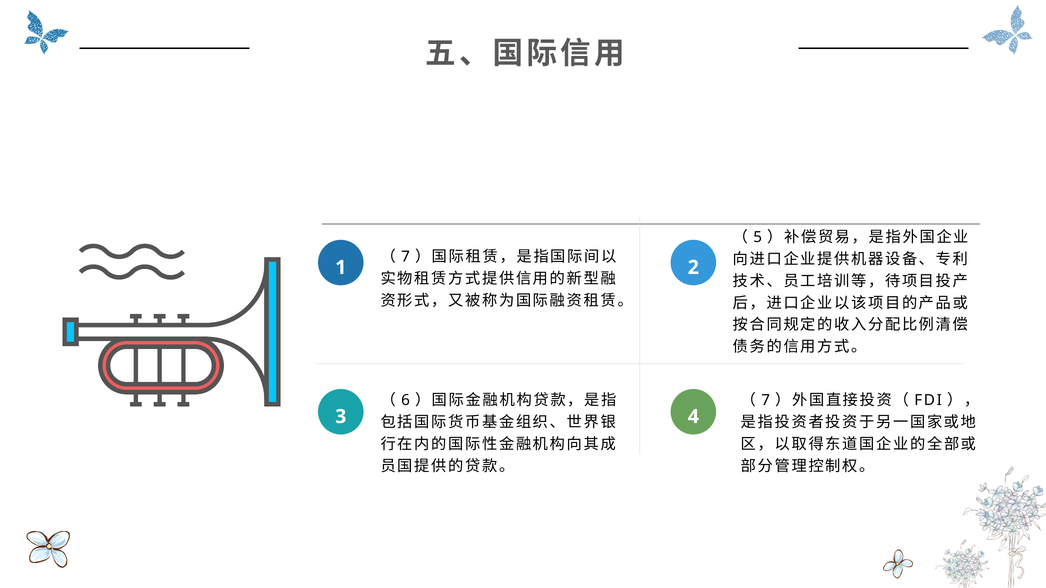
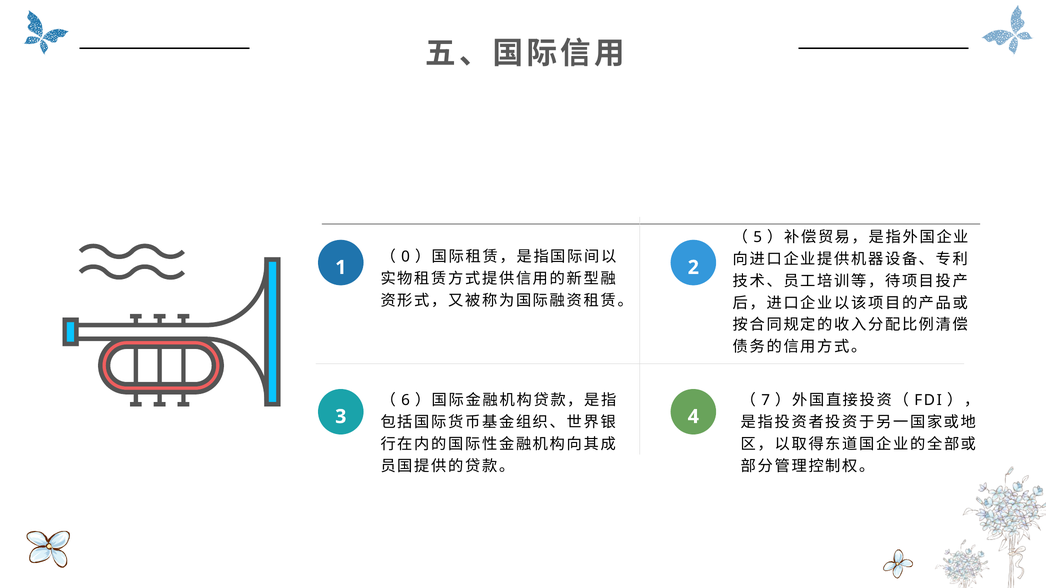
7 at (406, 257): 7 -> 0
